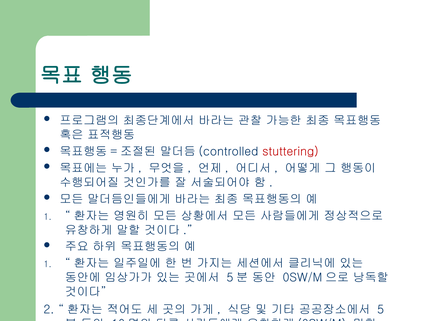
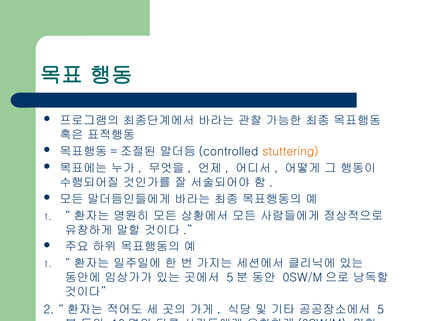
stuttering colour: red -> orange
